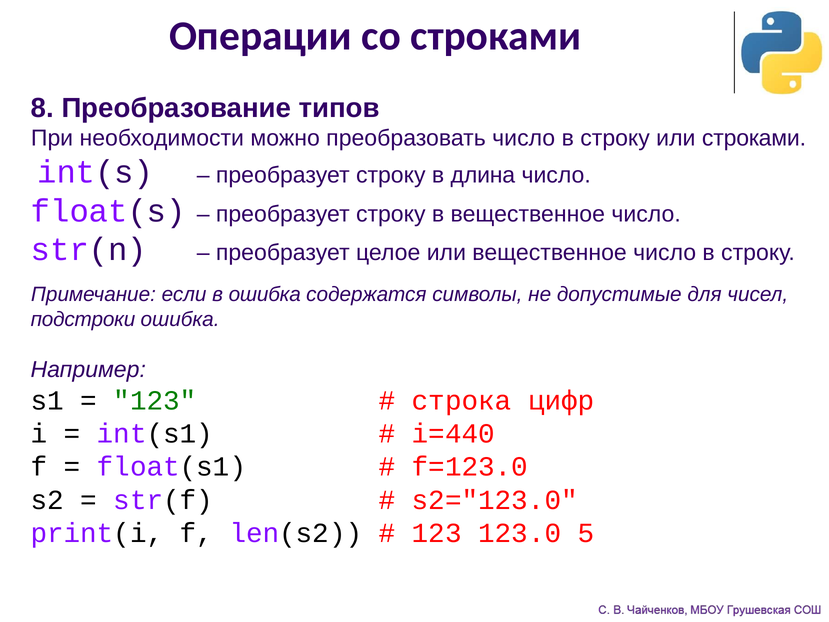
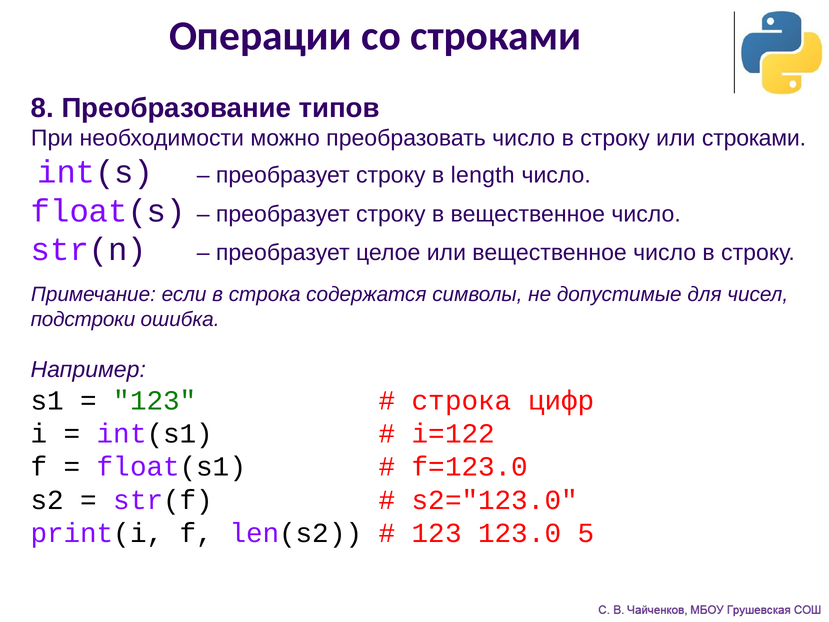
длина: длина -> length
в ошибка: ошибка -> строка
i=440: i=440 -> i=122
